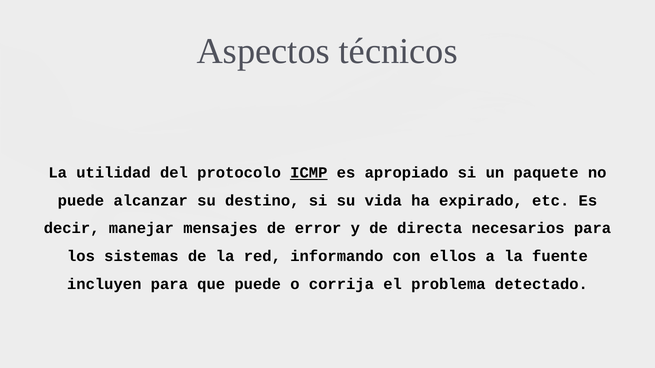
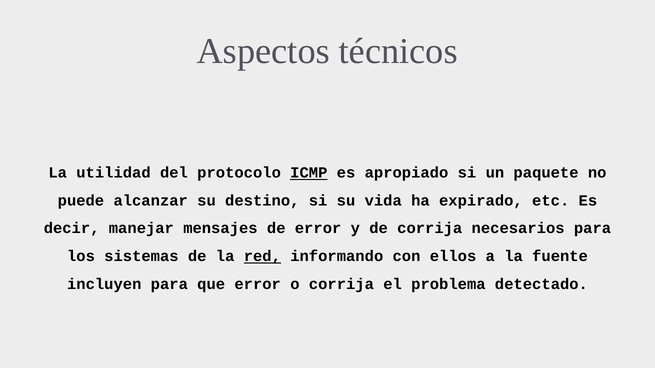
de directa: directa -> corrija
red underline: none -> present
que puede: puede -> error
